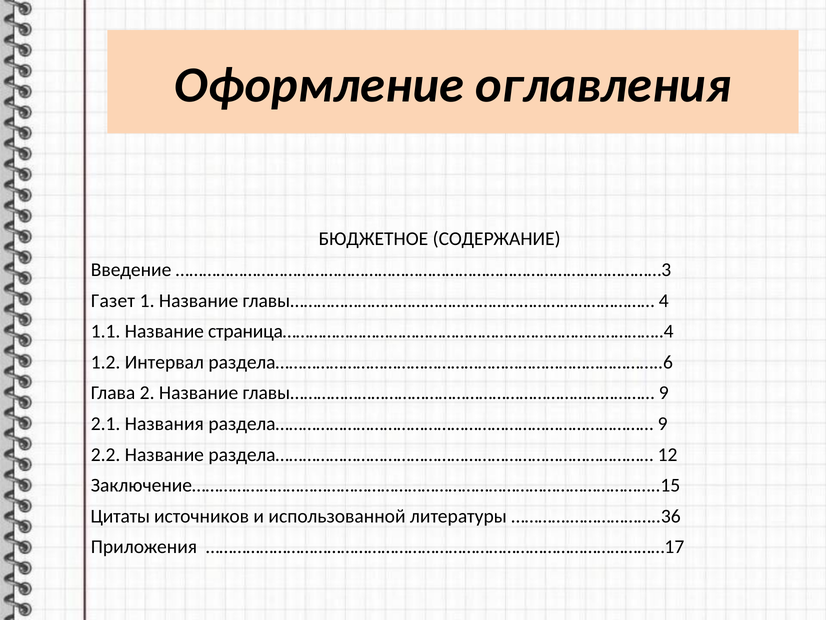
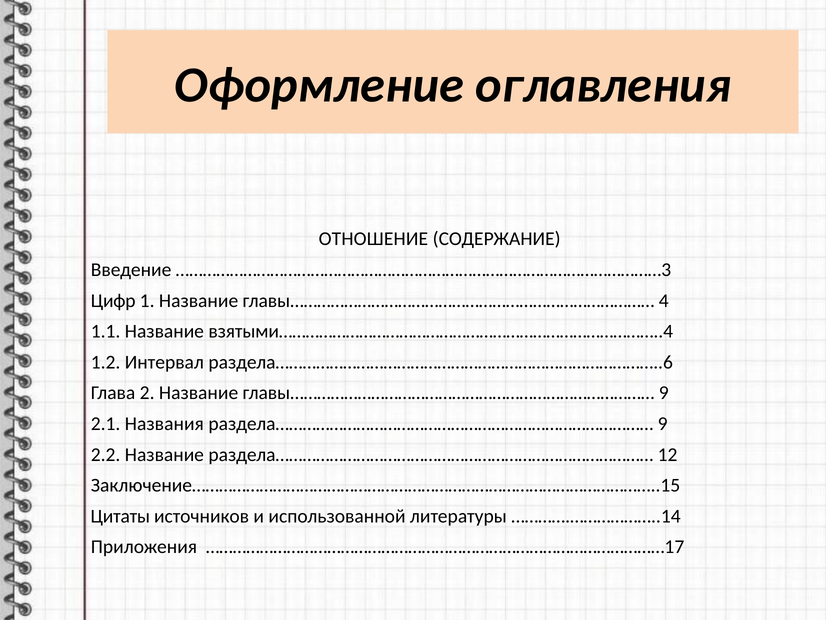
БЮДЖЕТНОЕ: БЮДЖЕТНОЕ -> ОТНОШЕНИЕ
Газет: Газет -> Цифр
страница…………………………………………………………………………..4: страница…………………………………………………………………………..4 -> взятыми…………………………………………………………………………..4
………….………………..36: ………….………………..36 -> ………….………………..14
